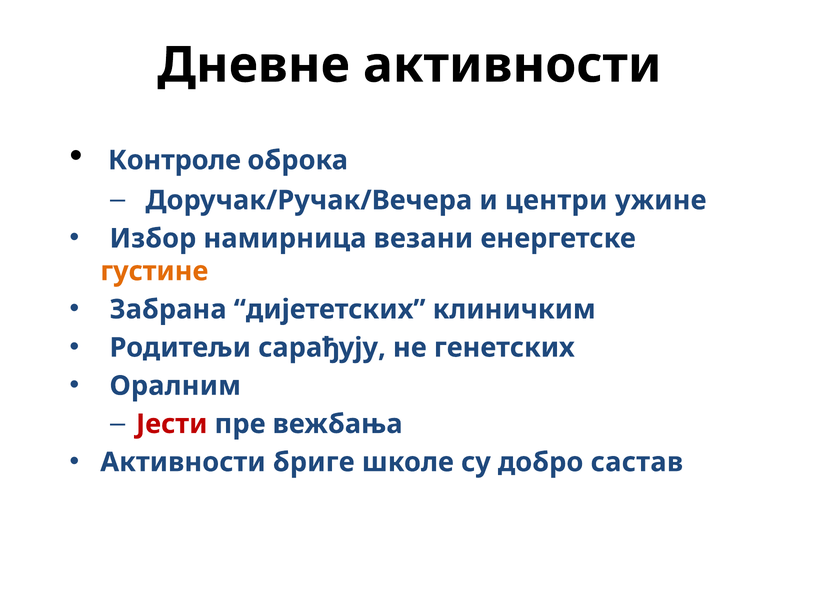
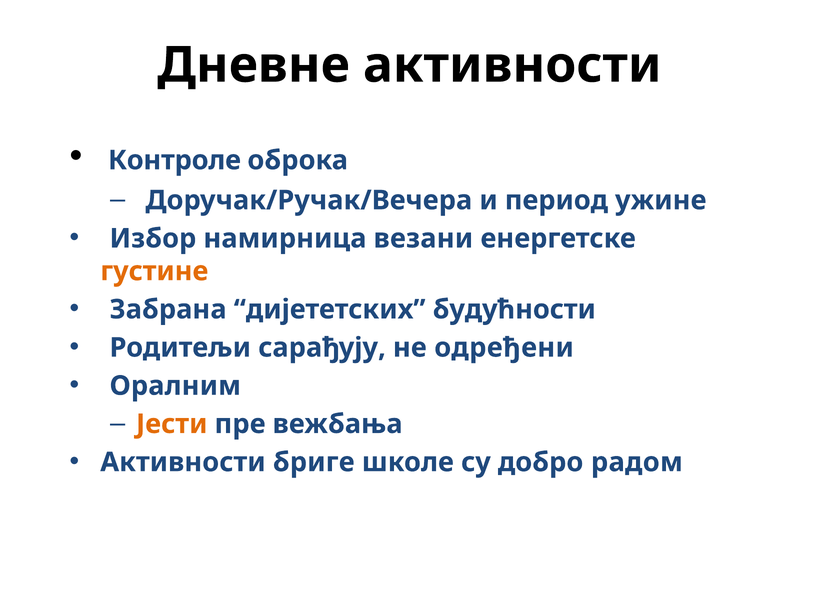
центри: центри -> период
клиничким: клиничким -> будућности
генетских: генетских -> одређени
Јести colour: red -> orange
састав: састав -> радом
